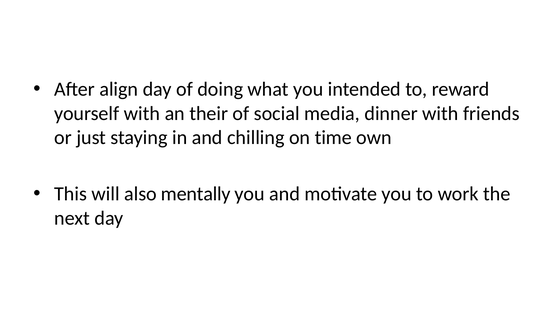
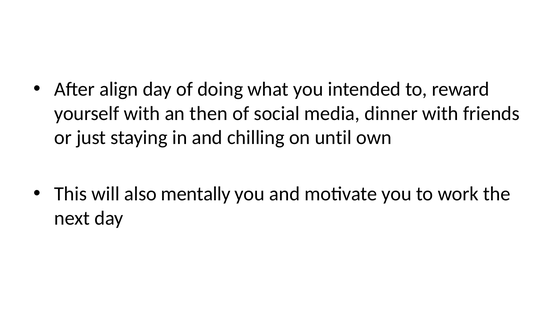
their: their -> then
time: time -> until
